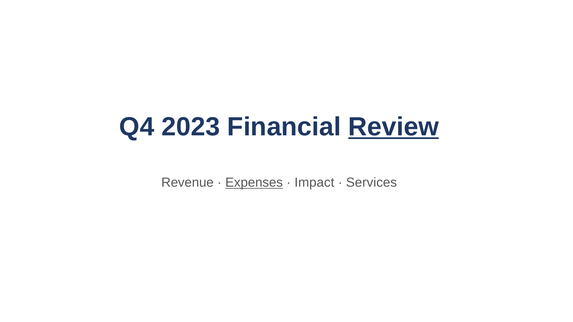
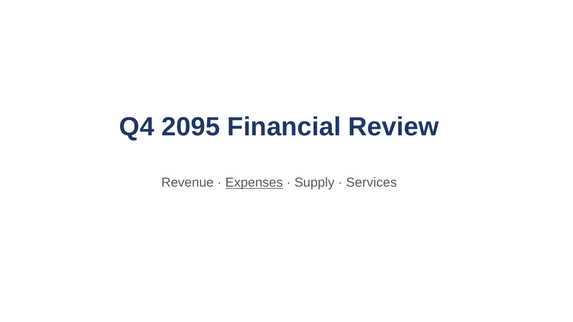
2023: 2023 -> 2095
Review underline: present -> none
Impact: Impact -> Supply
